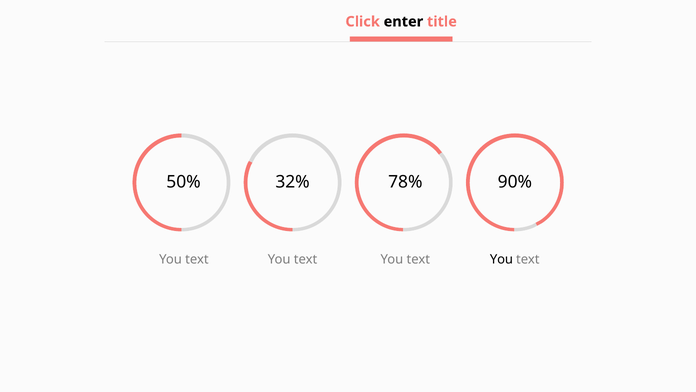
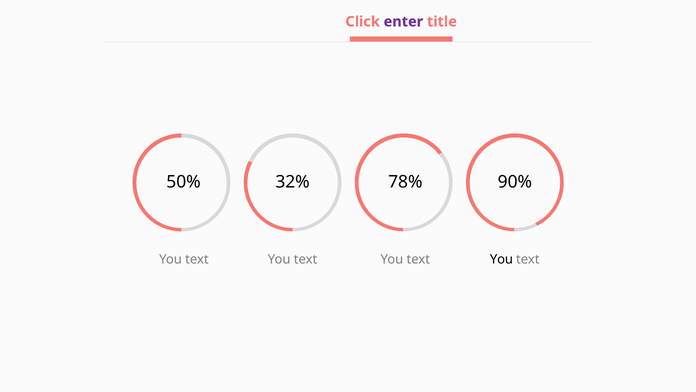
enter colour: black -> purple
